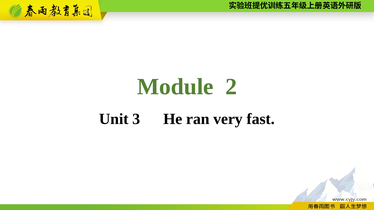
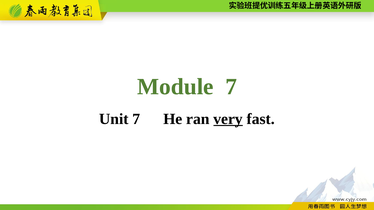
Module 2: 2 -> 7
Unit 3: 3 -> 7
very underline: none -> present
